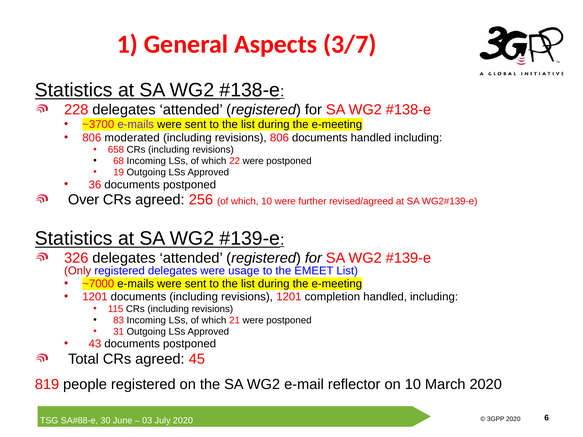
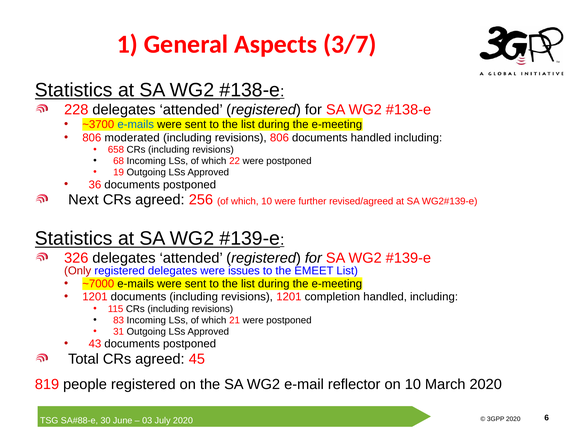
e-mails at (136, 125) colour: purple -> blue
Over: Over -> Next
usage: usage -> issues
